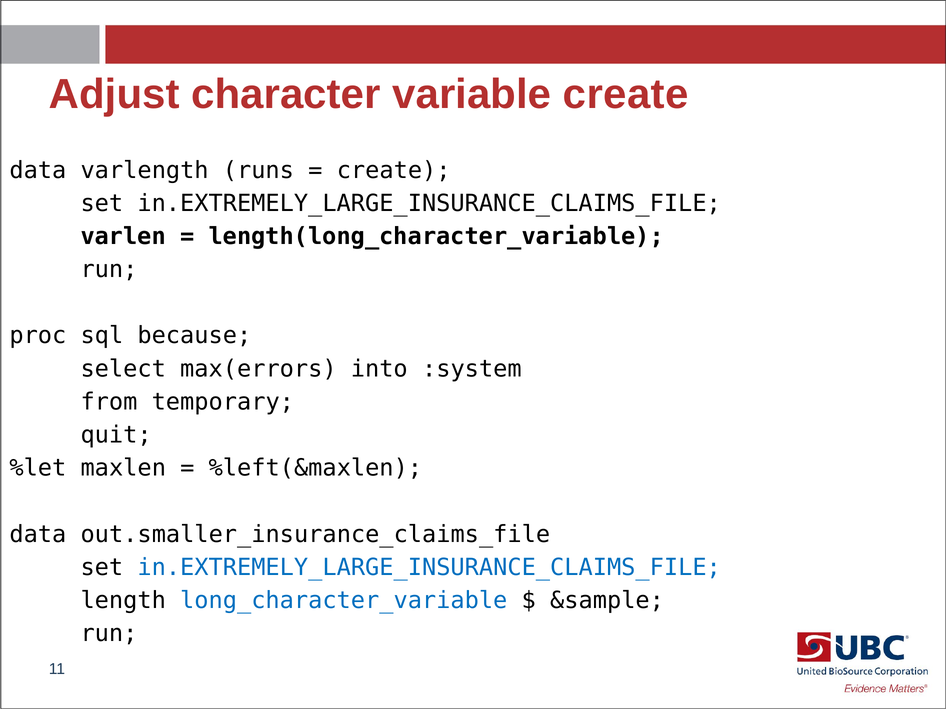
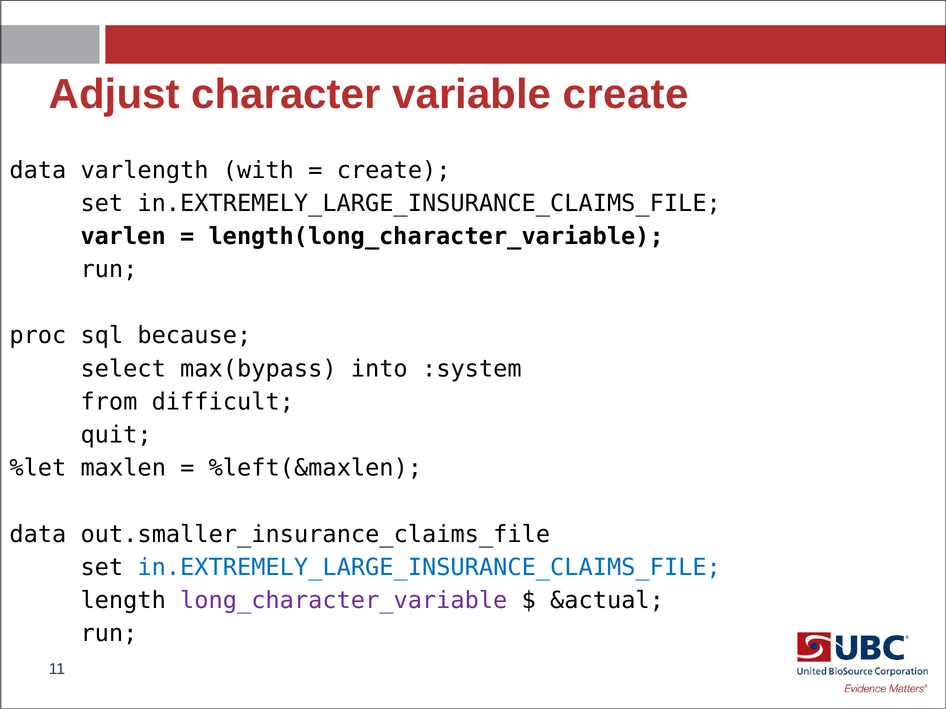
runs: runs -> with
max(errors: max(errors -> max(bypass
temporary: temporary -> difficult
long_character_variable colour: blue -> purple
&sample: &sample -> &actual
